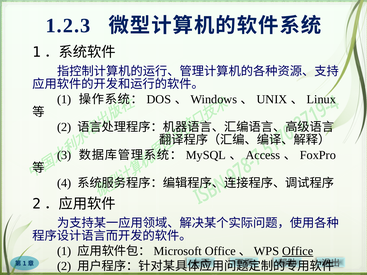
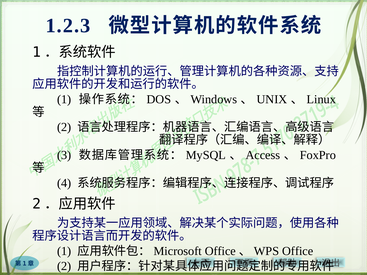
Office underline: present -> none
